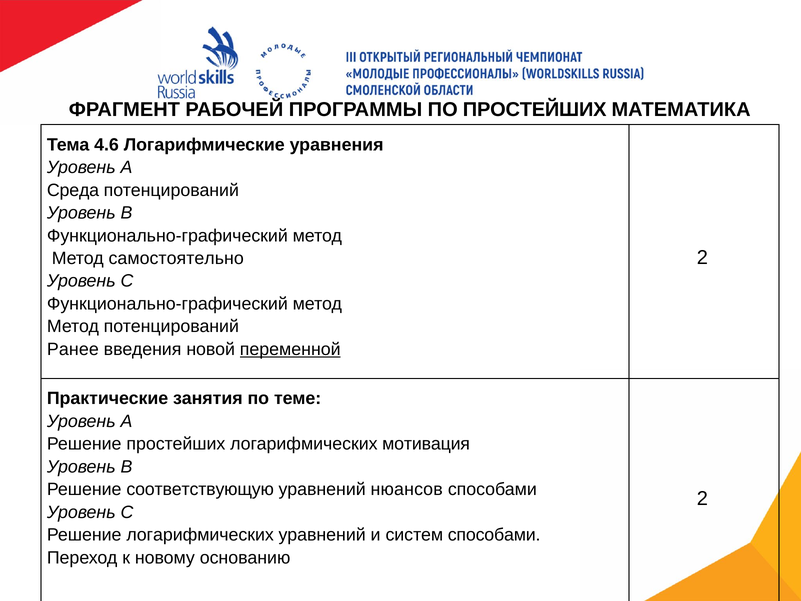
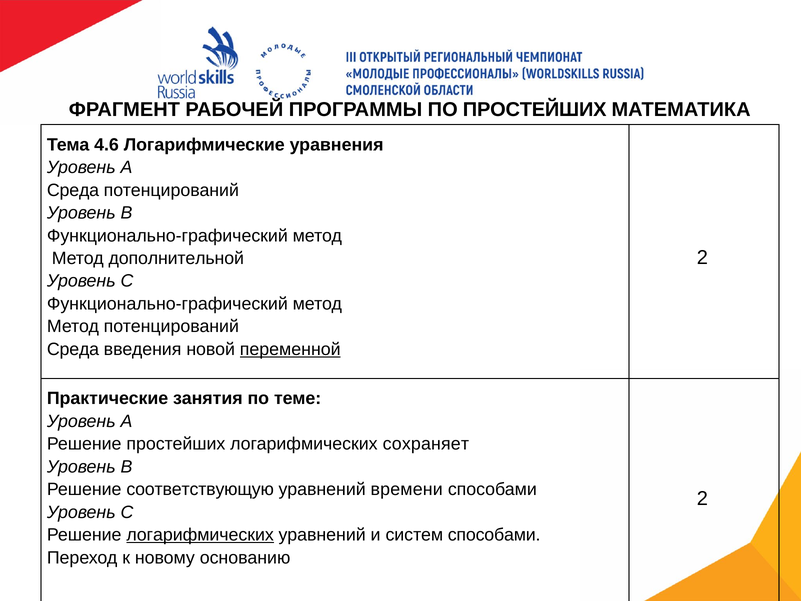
самостоятельно: самостоятельно -> дополнительной
Ранее at (73, 349): Ранее -> Среда
мотивация: мотивация -> сохраняет
нюансов: нюансов -> времени
логарифмических at (200, 535) underline: none -> present
